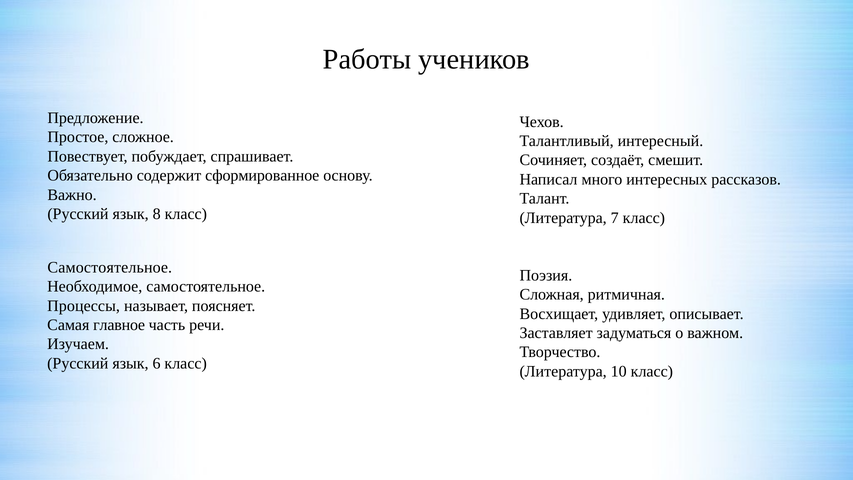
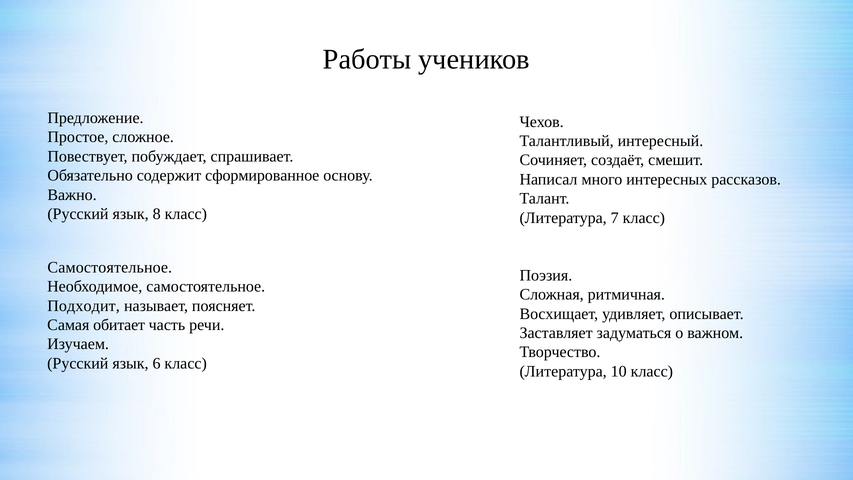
Процессы: Процессы -> Подходит
главное: главное -> обитает
